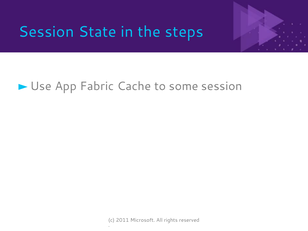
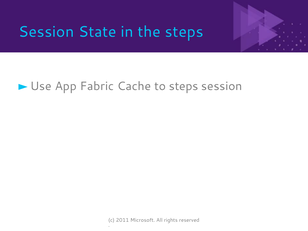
to some: some -> steps
